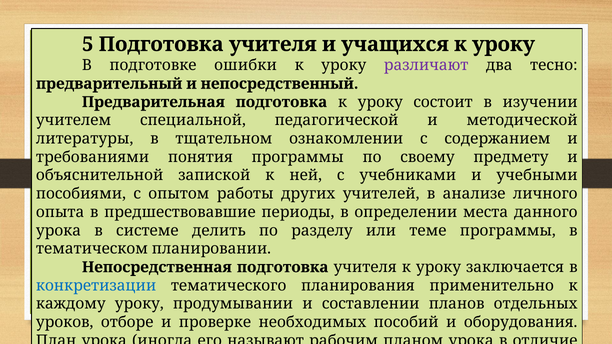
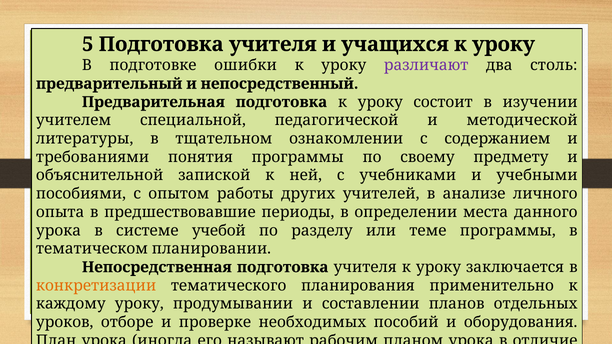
тесно: тесно -> столь
делить: делить -> учебой
конкретизации colour: blue -> orange
